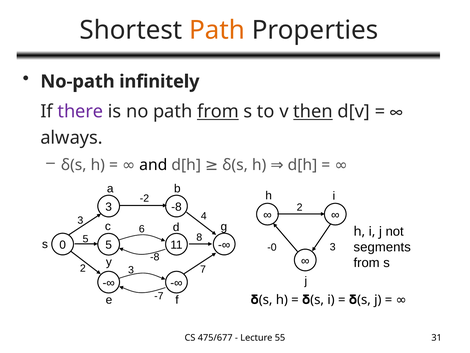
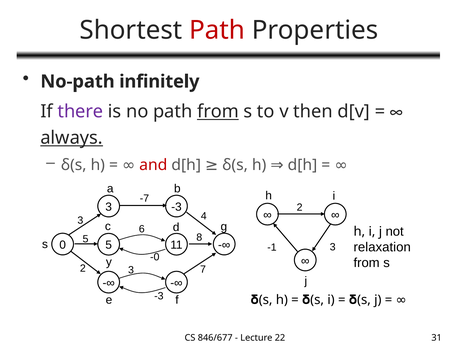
Path at (217, 30) colour: orange -> red
then underline: present -> none
always underline: none -> present
and colour: black -> red
-2: -2 -> -7
3 -8: -8 -> -3
segments: segments -> relaxation
-0: -0 -> -1
-8 at (155, 257): -8 -> -0
-7 at (159, 296): -7 -> -3
475/677: 475/677 -> 846/677
55: 55 -> 22
